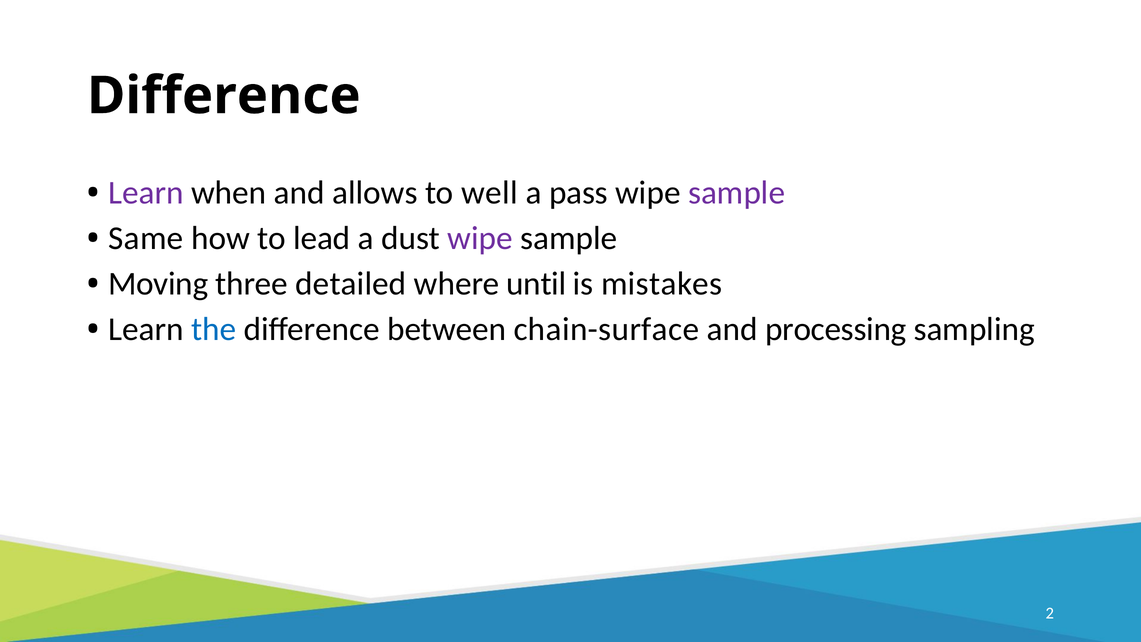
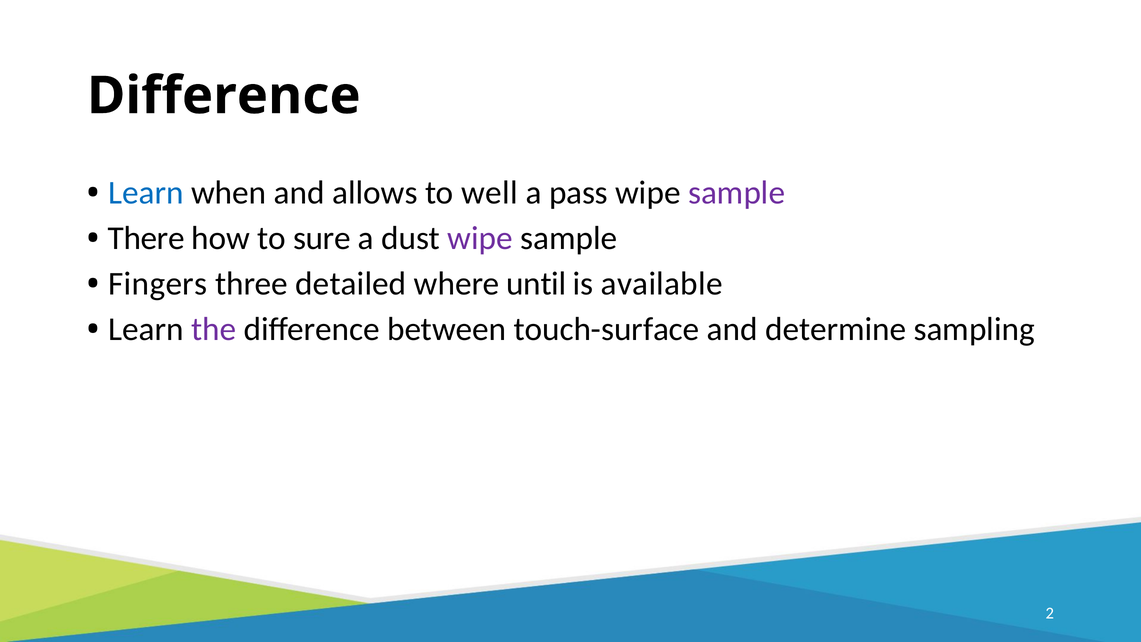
Learn at (146, 193) colour: purple -> blue
Same: Same -> There
lead: lead -> sure
Moving: Moving -> Fingers
mistakes: mistakes -> available
the colour: blue -> purple
chain-surface: chain-surface -> touch-surface
processing: processing -> determine
